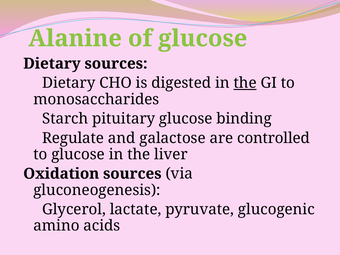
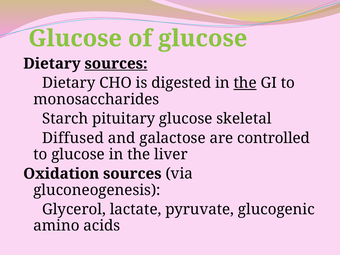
Alanine at (75, 38): Alanine -> Glucose
sources at (116, 64) underline: none -> present
binding: binding -> skeletal
Regulate: Regulate -> Diffused
